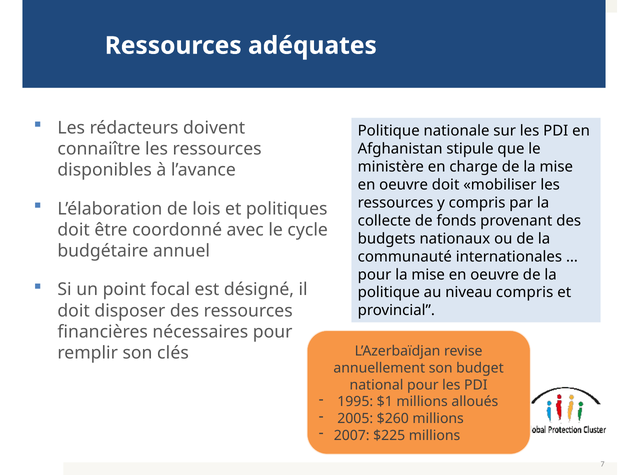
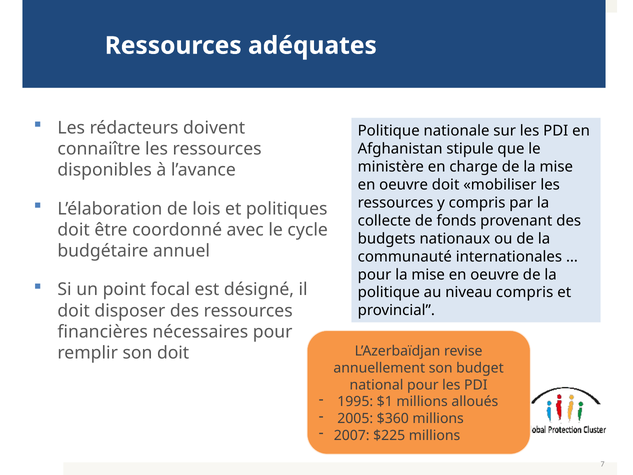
son clés: clés -> doit
$260: $260 -> $360
